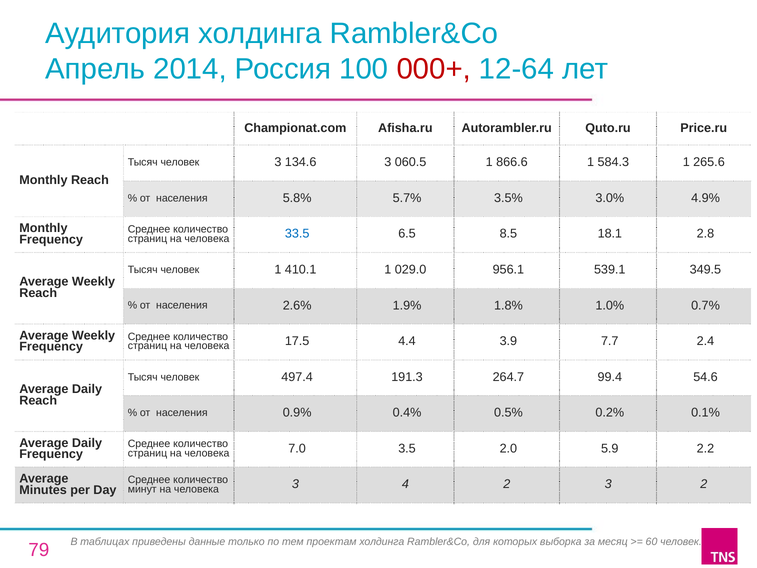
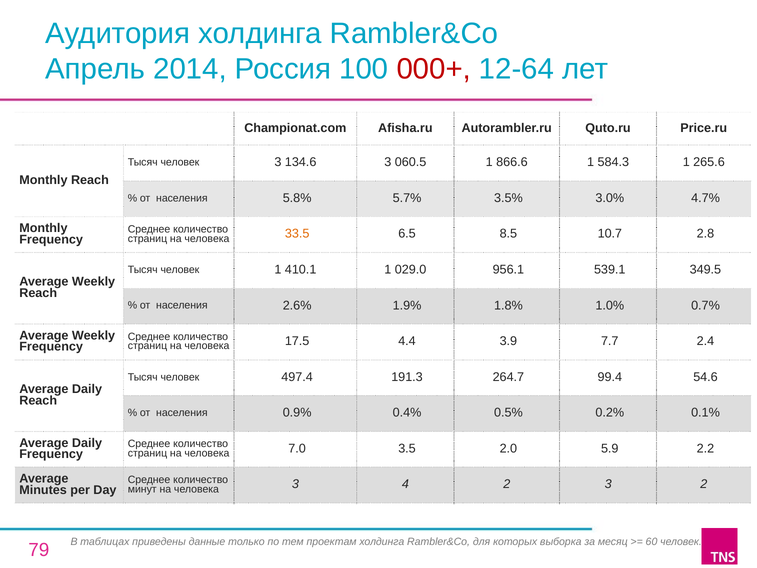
4.9%: 4.9% -> 4.7%
33.5 colour: blue -> orange
18.1: 18.1 -> 10.7
